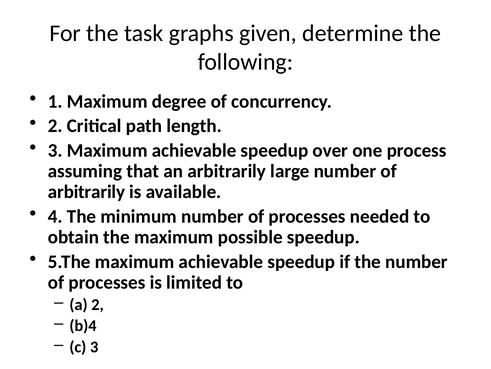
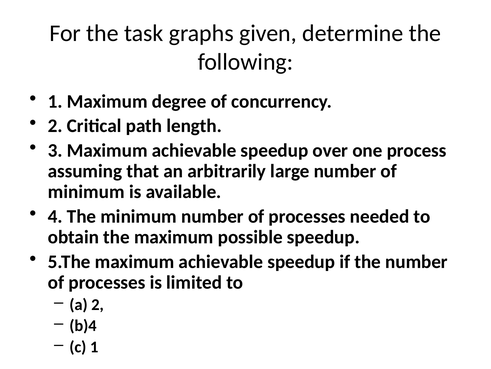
arbitrarily at (86, 192): arbitrarily -> minimum
c 3: 3 -> 1
